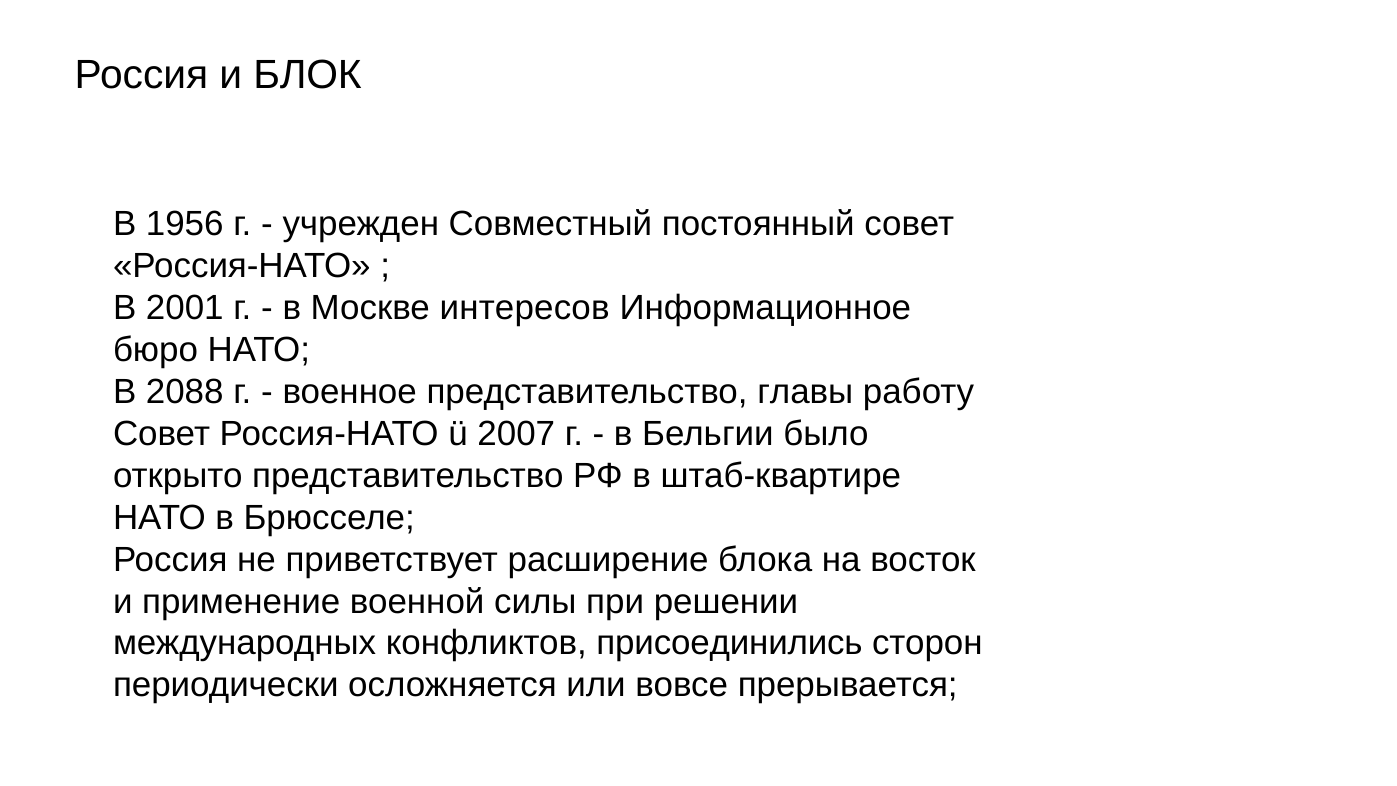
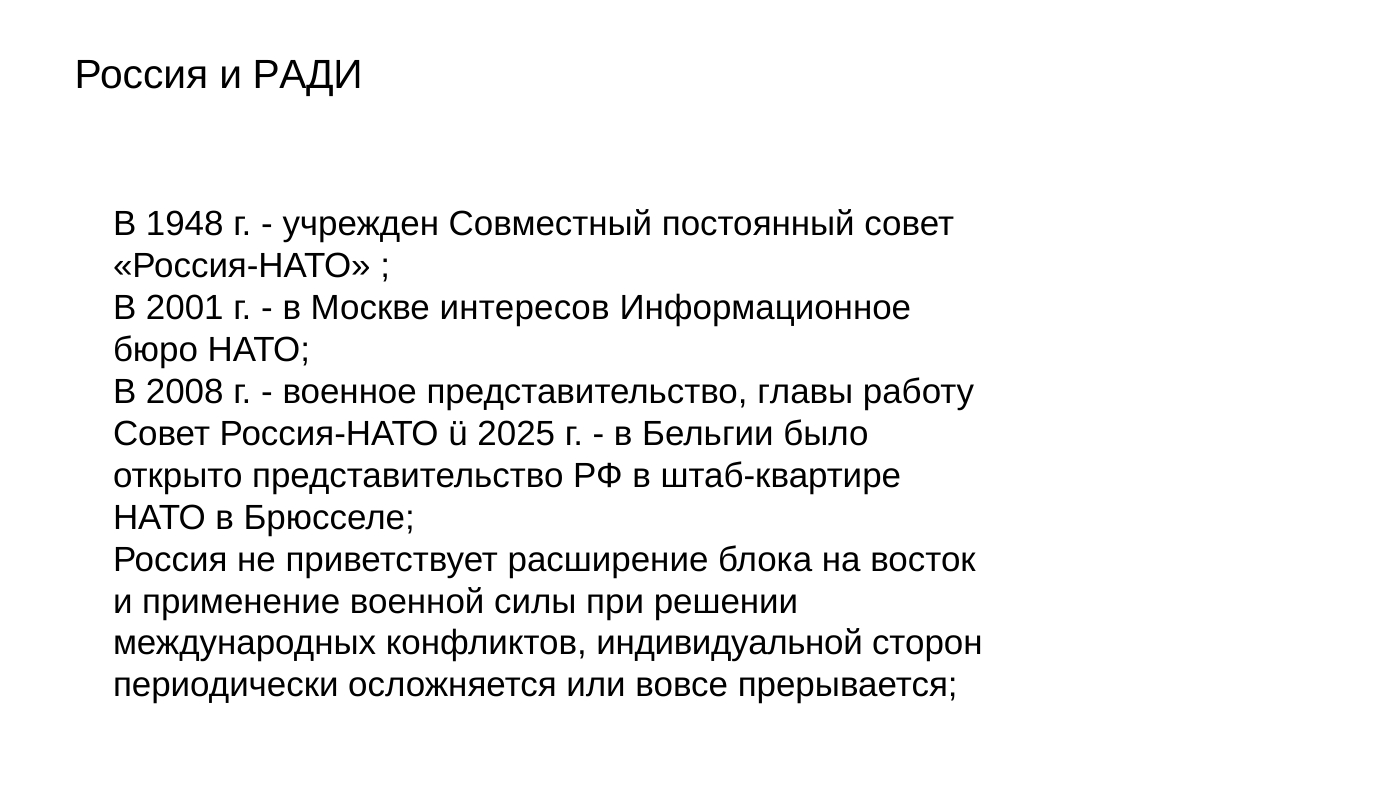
БЛОК: БЛОК -> РАДИ
1956: 1956 -> 1948
2088: 2088 -> 2008
2007: 2007 -> 2025
присоединились: присоединились -> индивидуальной
